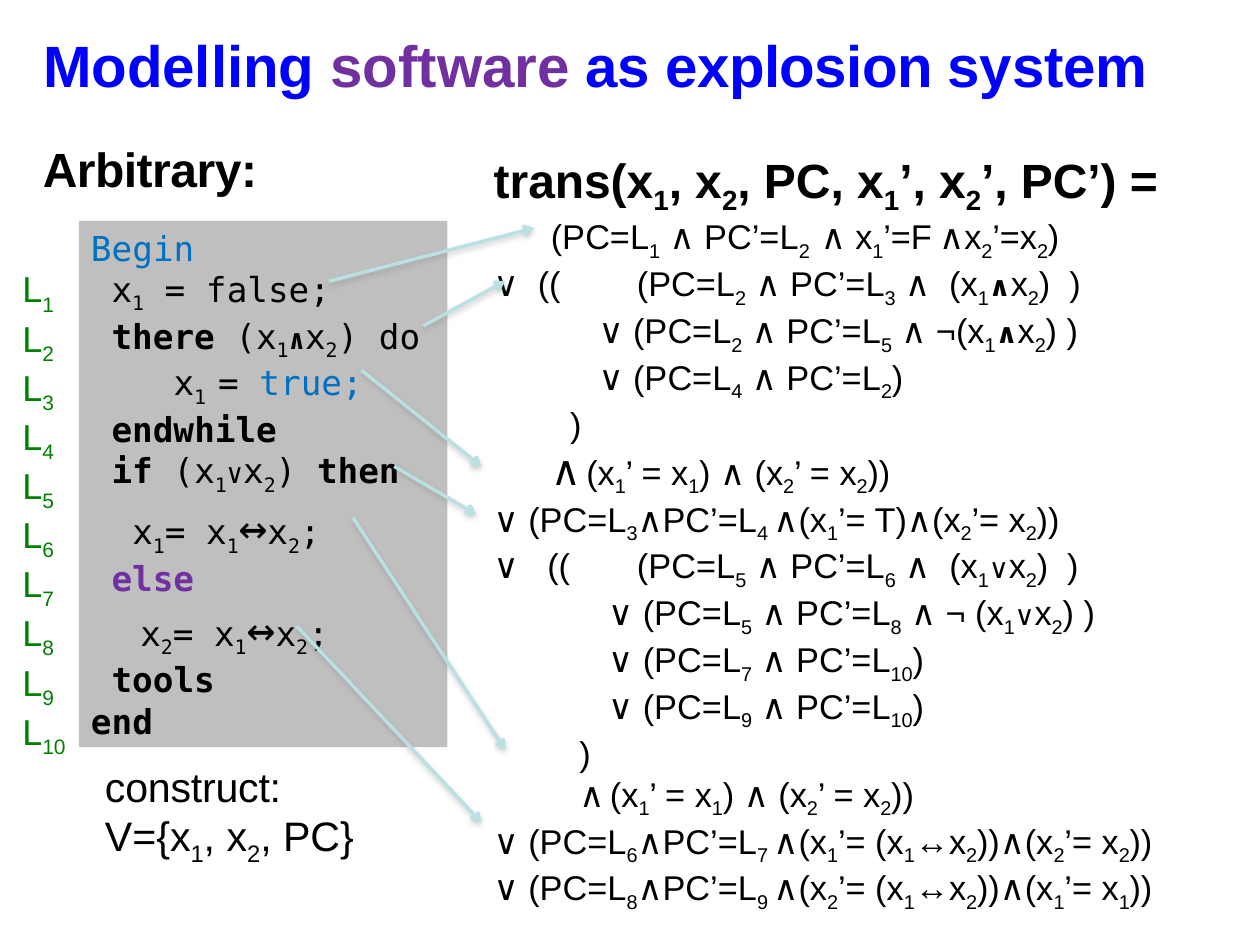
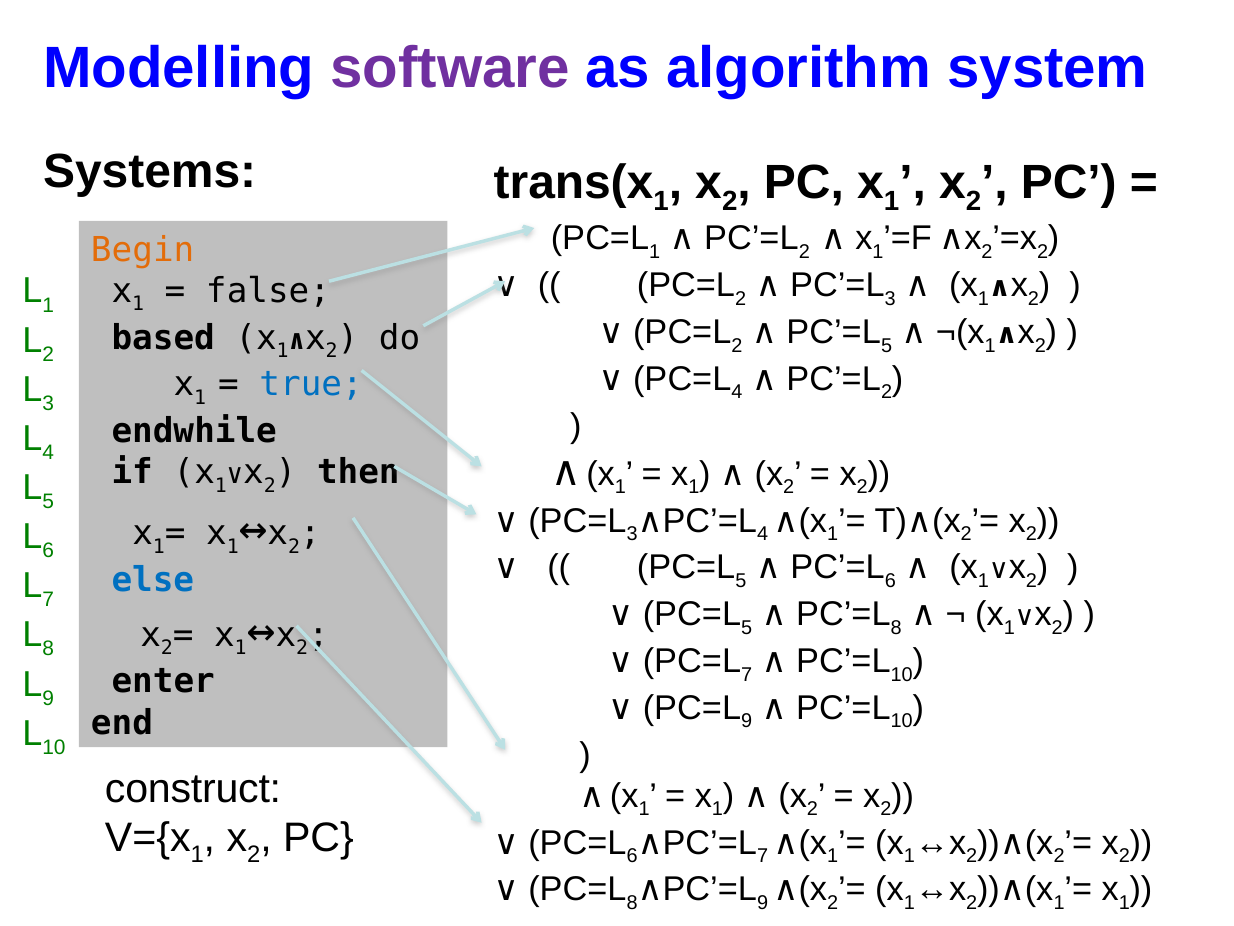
explosion: explosion -> algorithm
Arbitrary: Arbitrary -> Systems
Begin colour: blue -> orange
there: there -> based
else colour: purple -> blue
tools: tools -> enter
